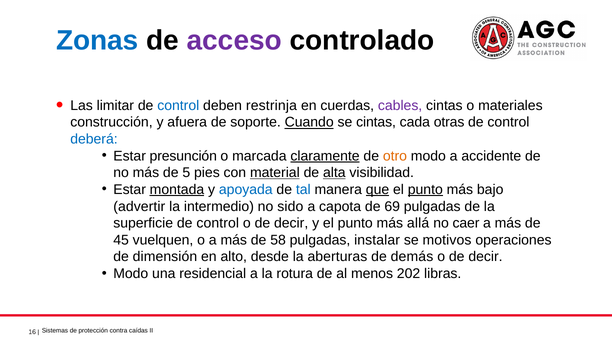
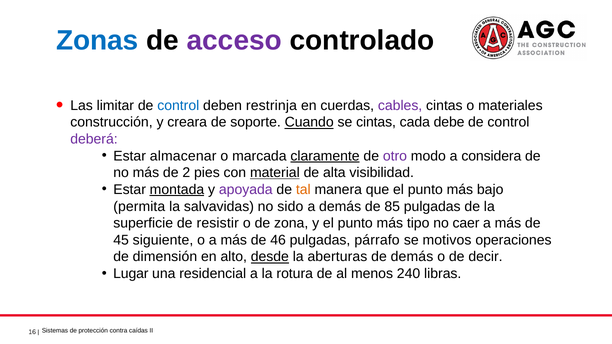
afuera: afuera -> creara
otras: otras -> debe
deberá colour: blue -> purple
presunción: presunción -> almacenar
otro colour: orange -> purple
accidente: accidente -> considera
5: 5 -> 2
alta underline: present -> none
apoyada colour: blue -> purple
tal colour: blue -> orange
que underline: present -> none
punto at (425, 190) underline: present -> none
advertir: advertir -> permita
intermedio: intermedio -> salvavidas
a capota: capota -> demás
69: 69 -> 85
superficie de control: control -> resistir
decir at (291, 223): decir -> zona
allá: allá -> tipo
vuelquen: vuelquen -> siguiente
58: 58 -> 46
instalar: instalar -> párrafo
desde underline: none -> present
Modo at (131, 274): Modo -> Lugar
202: 202 -> 240
